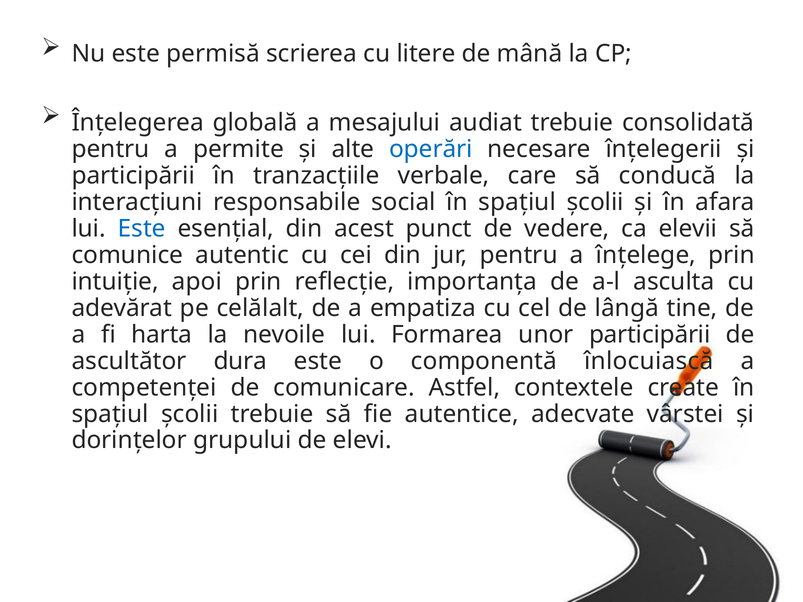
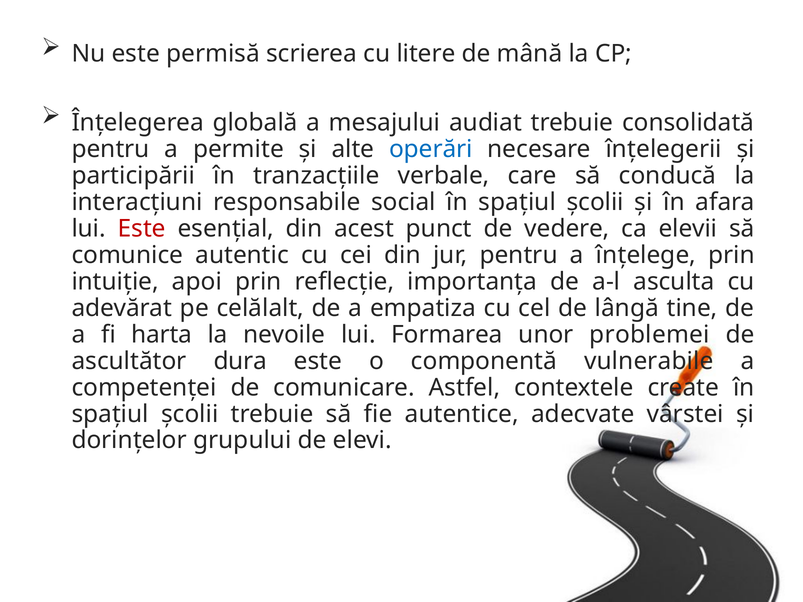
Este at (142, 229) colour: blue -> red
unor participării: participării -> problemei
înlocuiască: înlocuiască -> vulnerabile
